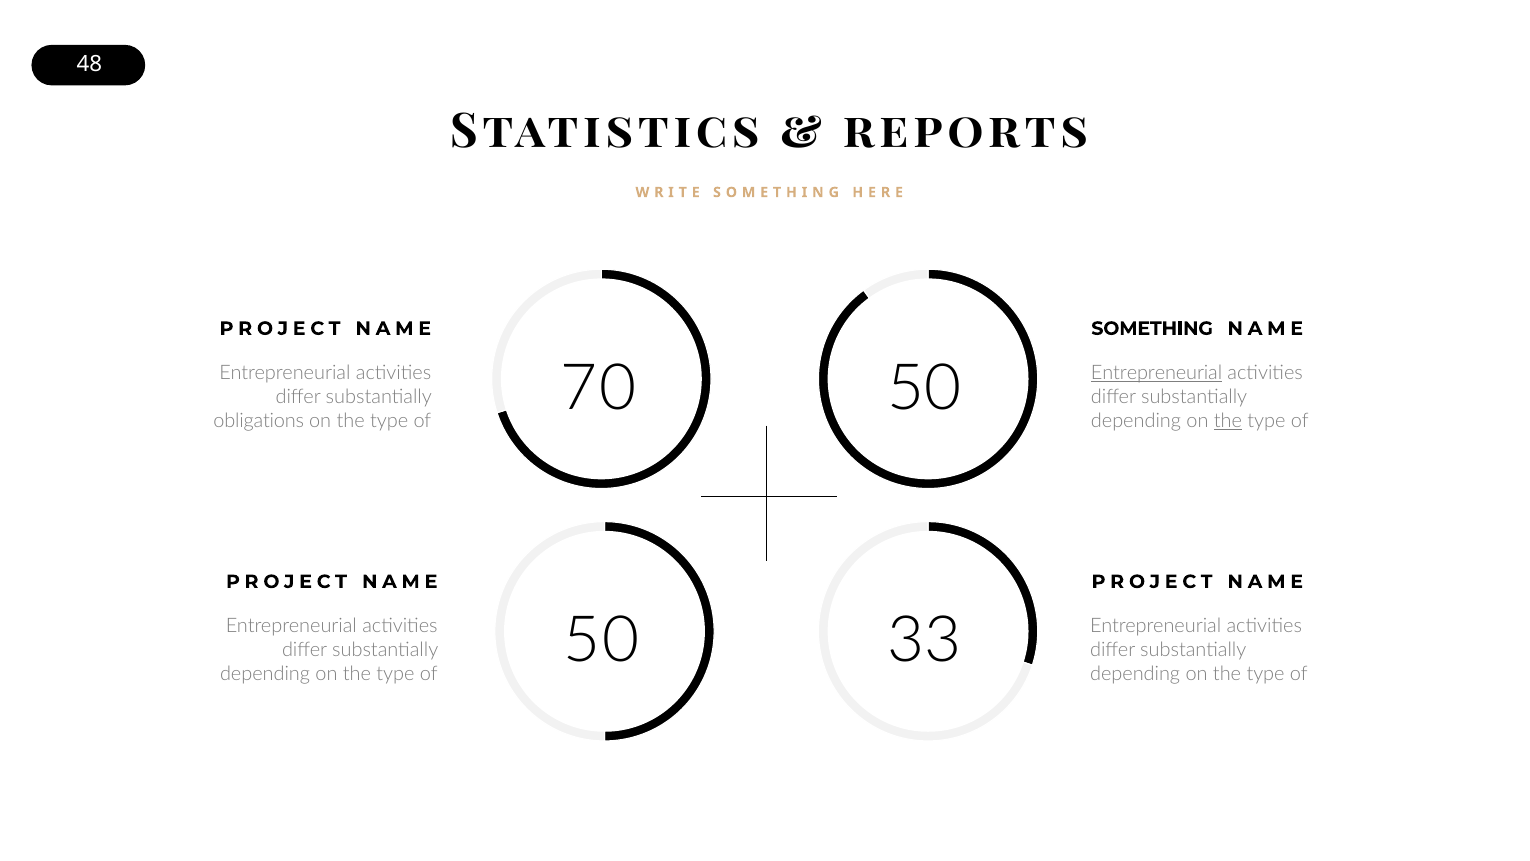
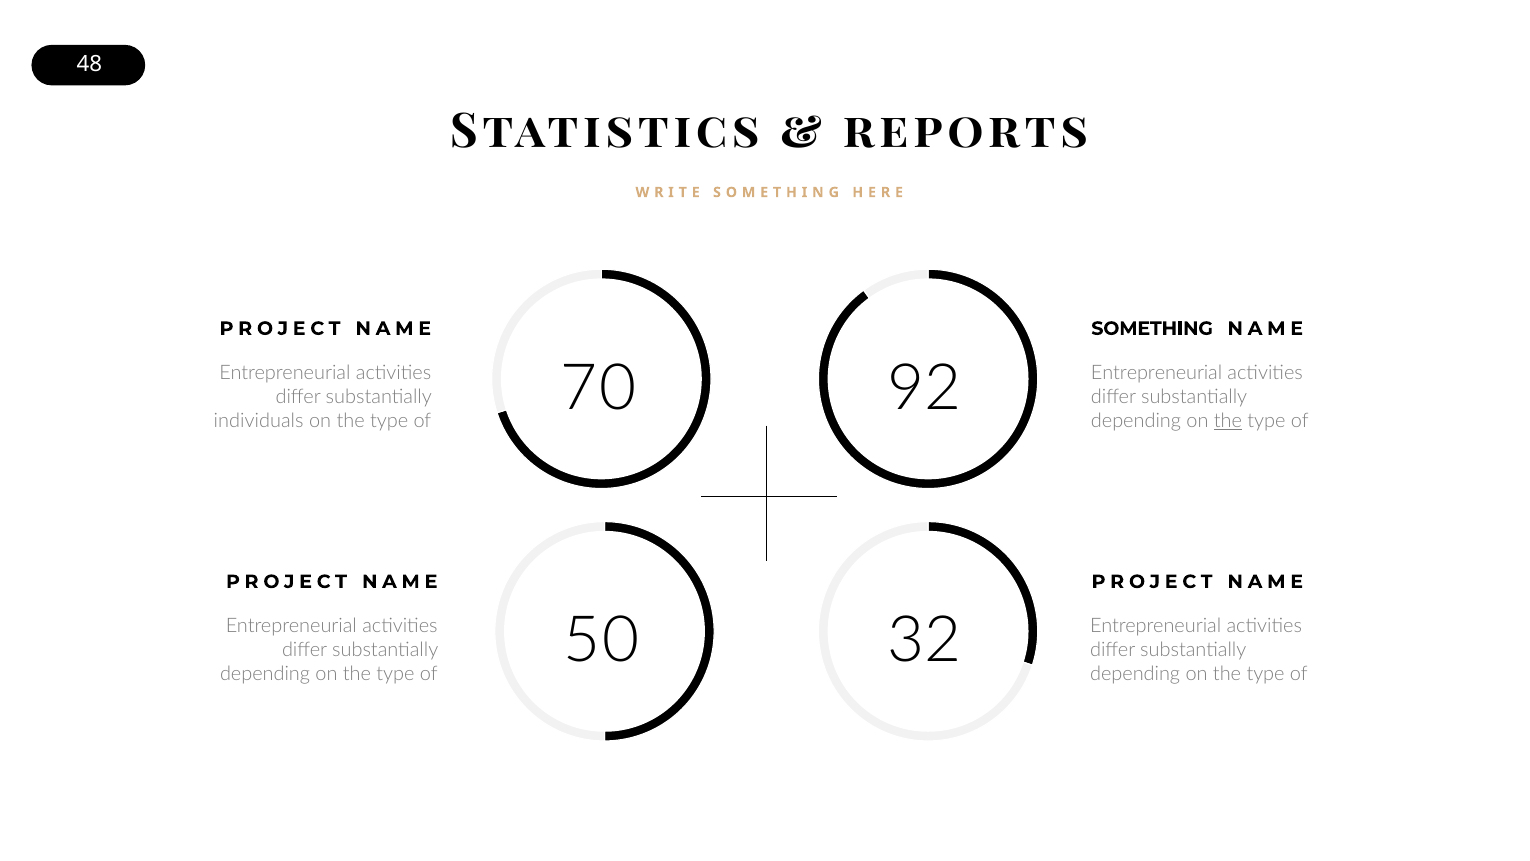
70 50: 50 -> 92
Entrepreneurial at (1157, 373) underline: present -> none
obligations: obligations -> individuals
33: 33 -> 32
